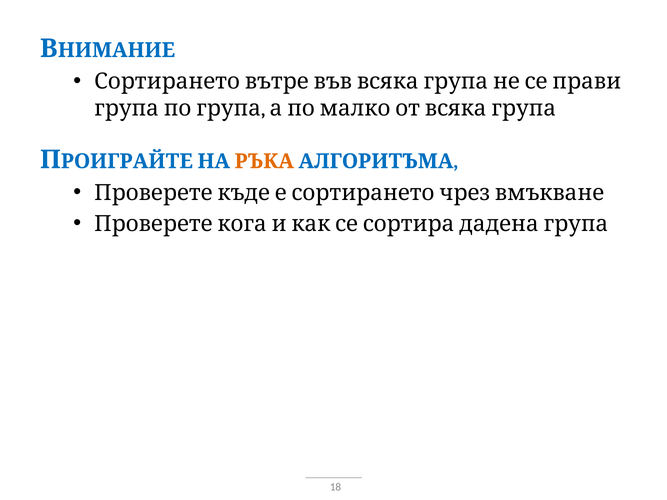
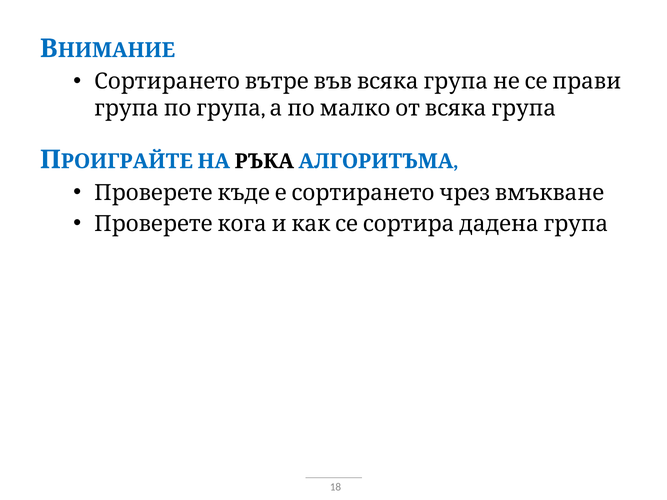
РЪКА colour: orange -> black
